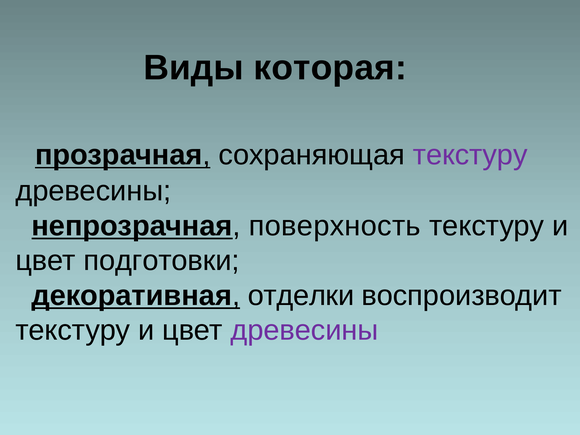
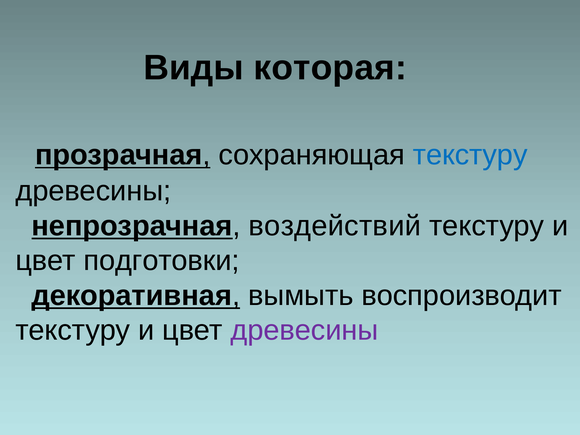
текстуру at (470, 155) colour: purple -> blue
поверхность: поверхность -> воздействий
отделки: отделки -> вымыть
